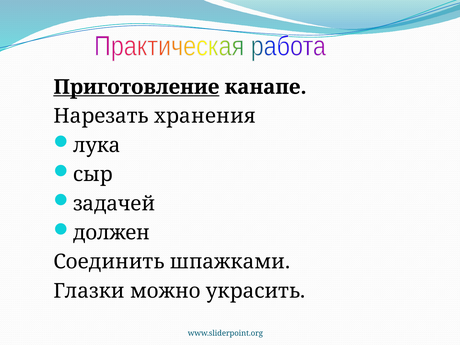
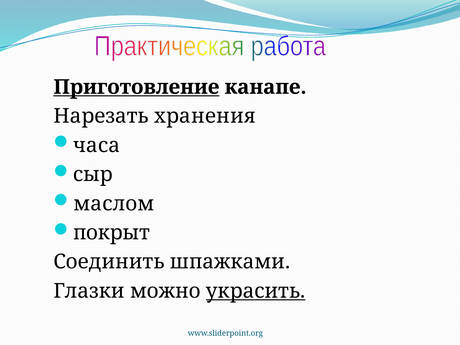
лука: лука -> часа
задачей: задачей -> маслом
должен: должен -> покрыт
украсить underline: none -> present
